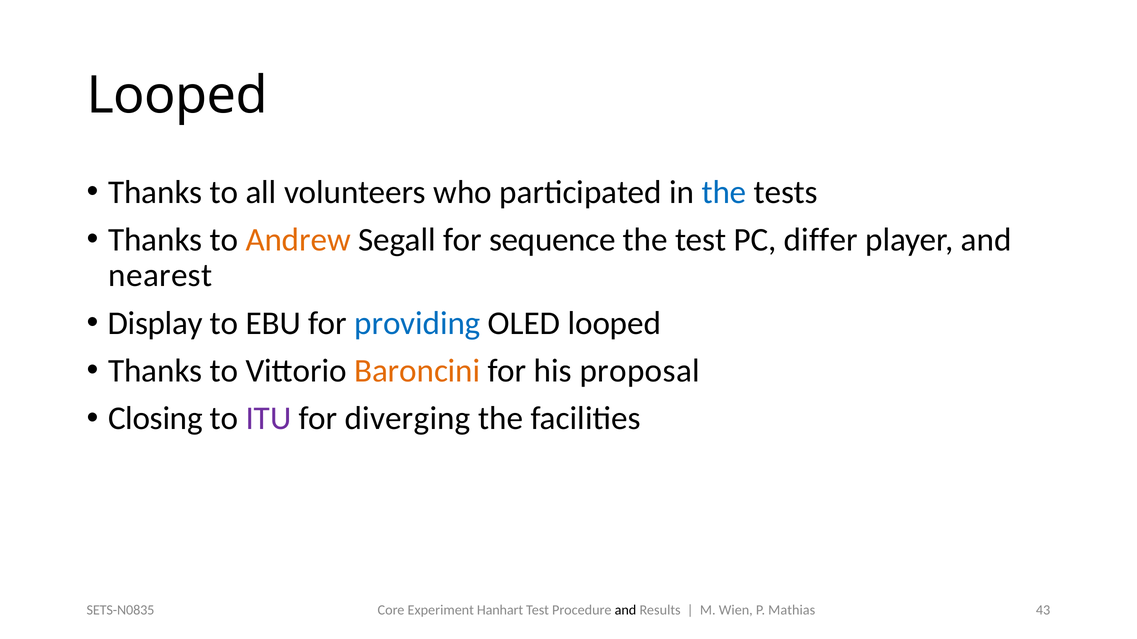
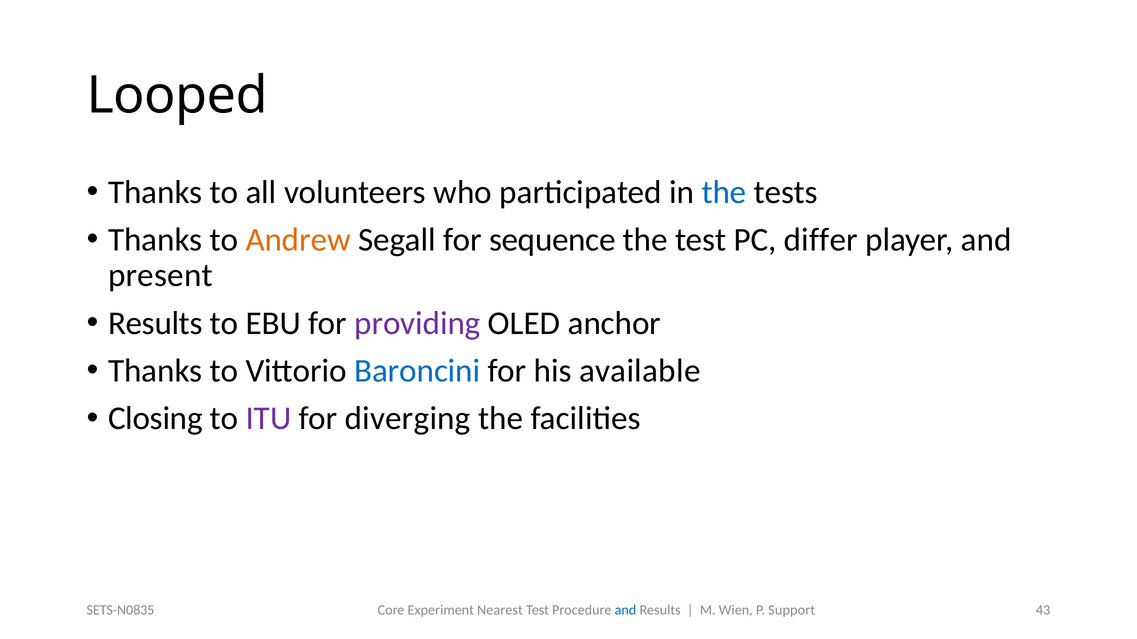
nearest: nearest -> present
Display at (155, 323): Display -> Results
providing colour: blue -> purple
OLED looped: looped -> anchor
Baroncini colour: orange -> blue
proposal: proposal -> available
Hanhart: Hanhart -> Nearest
and at (625, 611) colour: black -> blue
Mathias: Mathias -> Support
